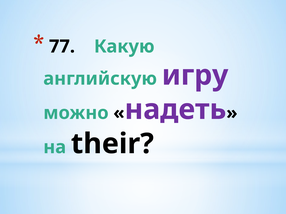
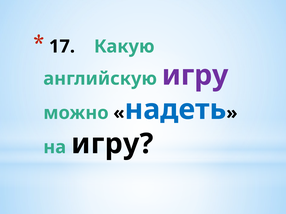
77: 77 -> 17
надеть colour: purple -> blue
на their: their -> игру
